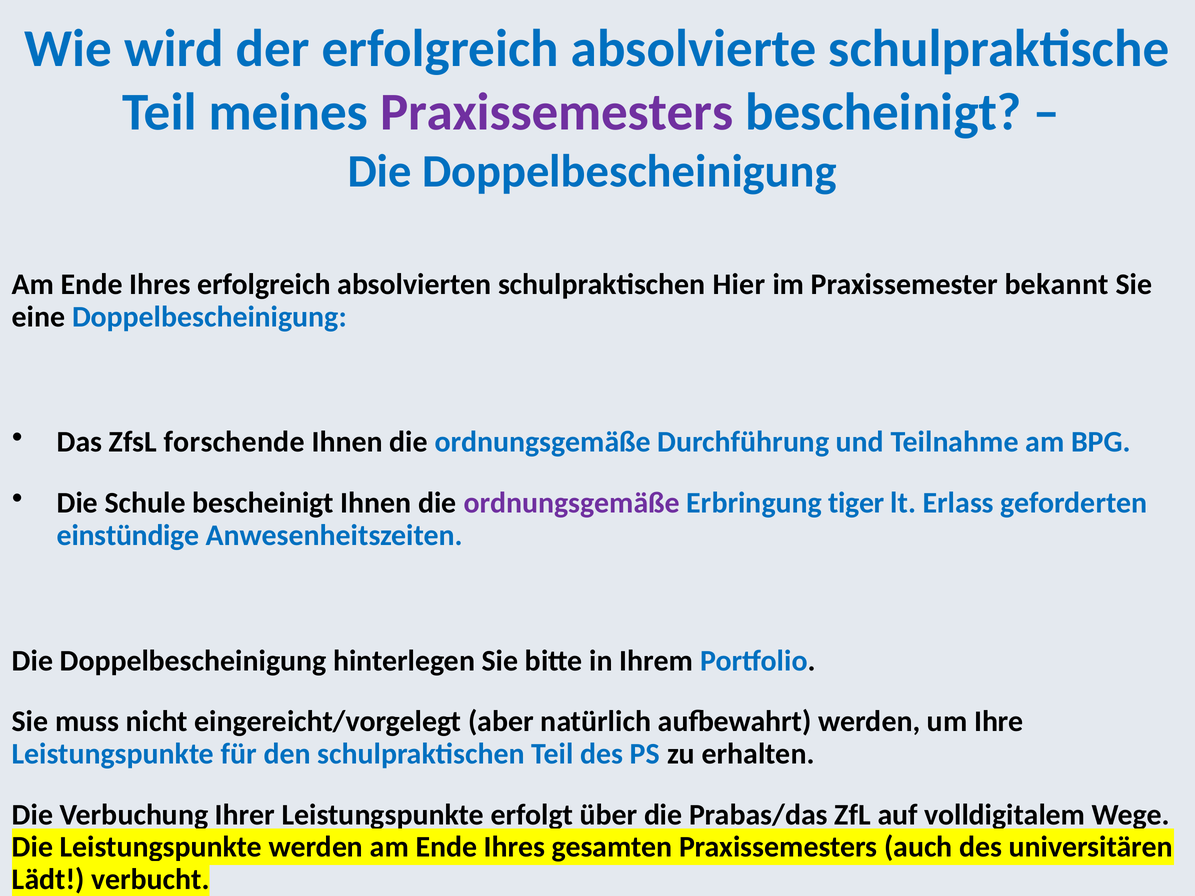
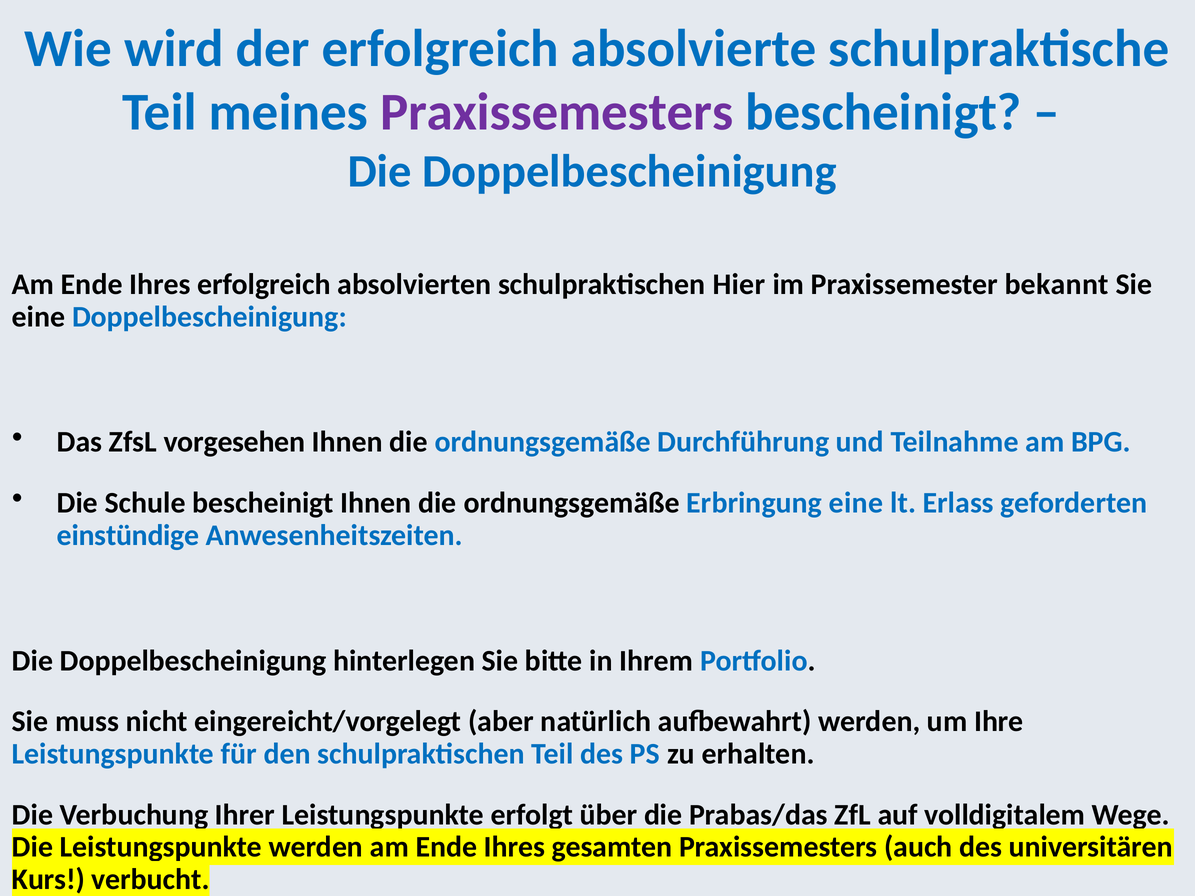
forschende: forschende -> vorgesehen
ordnungsgemäße at (572, 503) colour: purple -> black
Erbringung tiger: tiger -> eine
Lädt: Lädt -> Kurs
